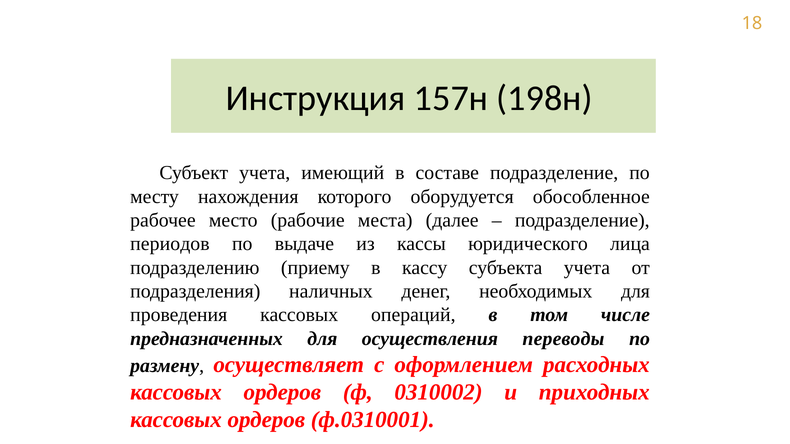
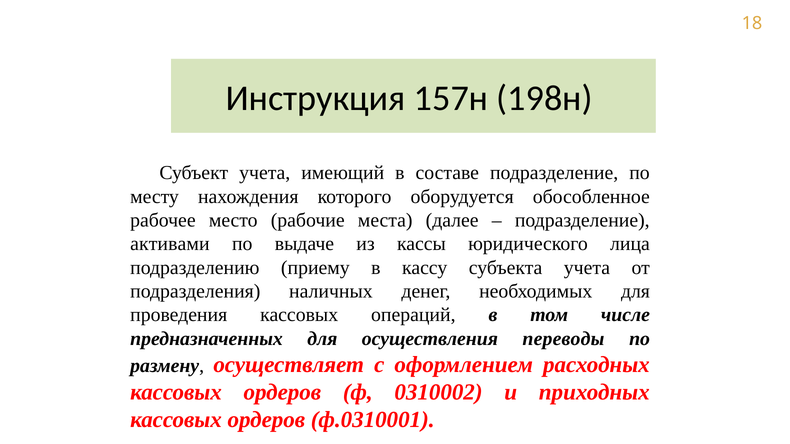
периодов: периодов -> активами
